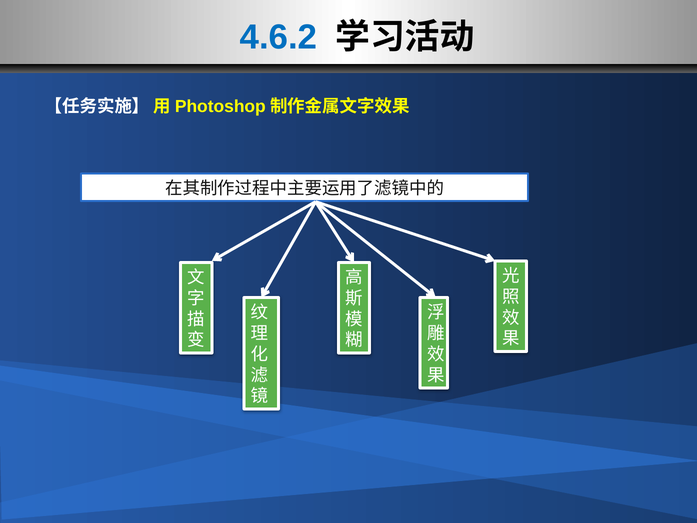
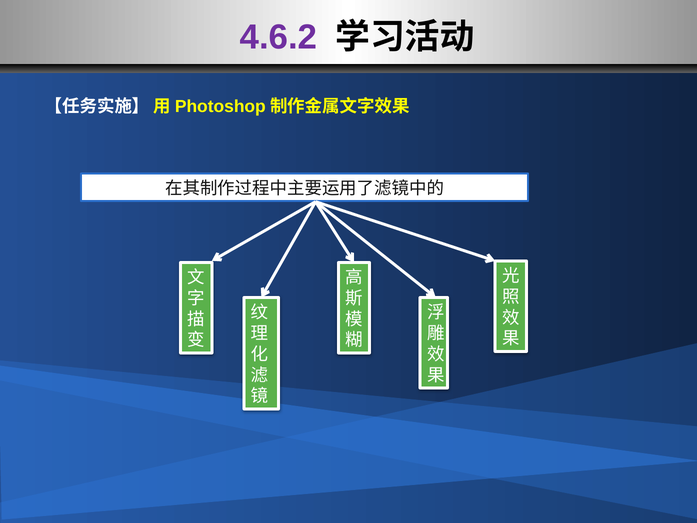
4.6.2 colour: blue -> purple
